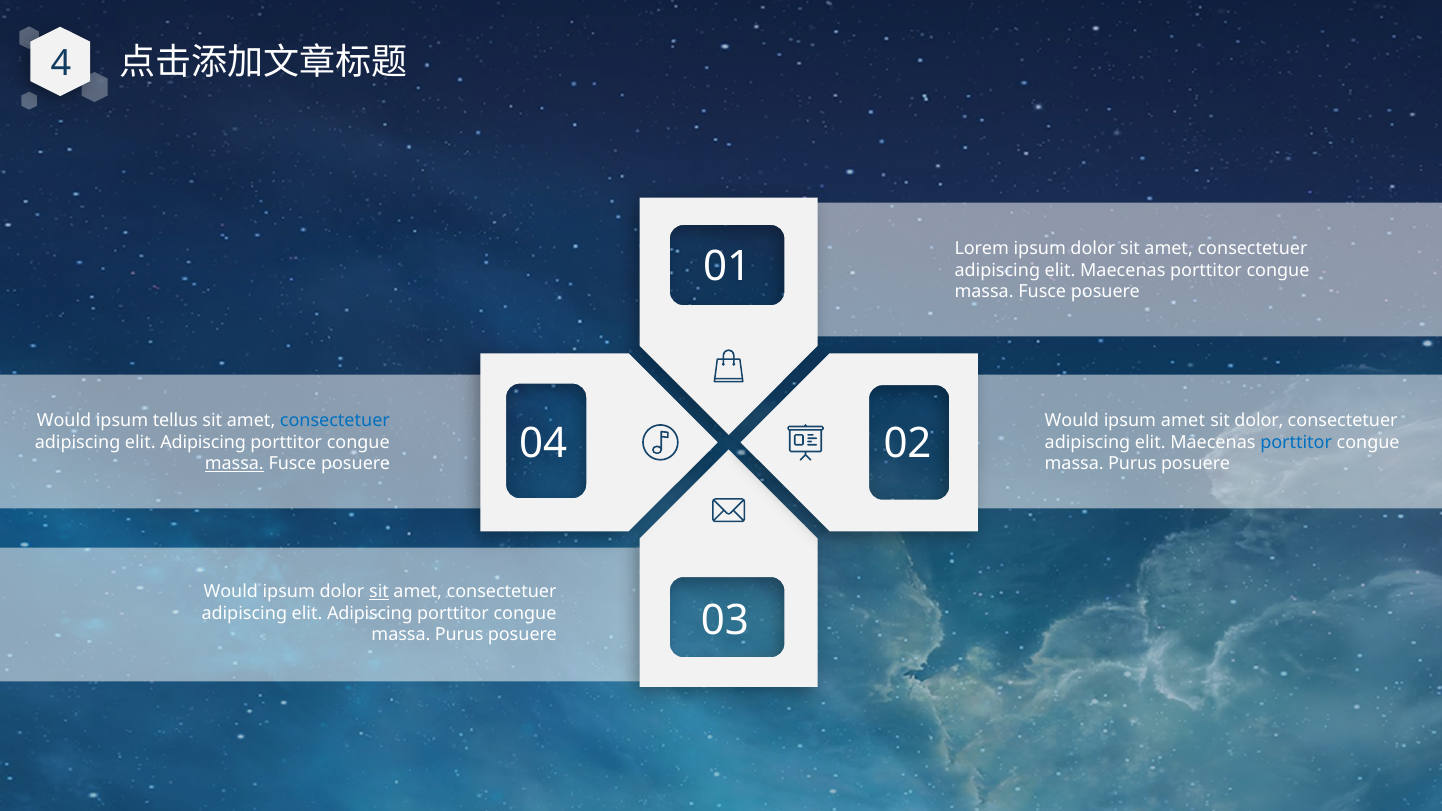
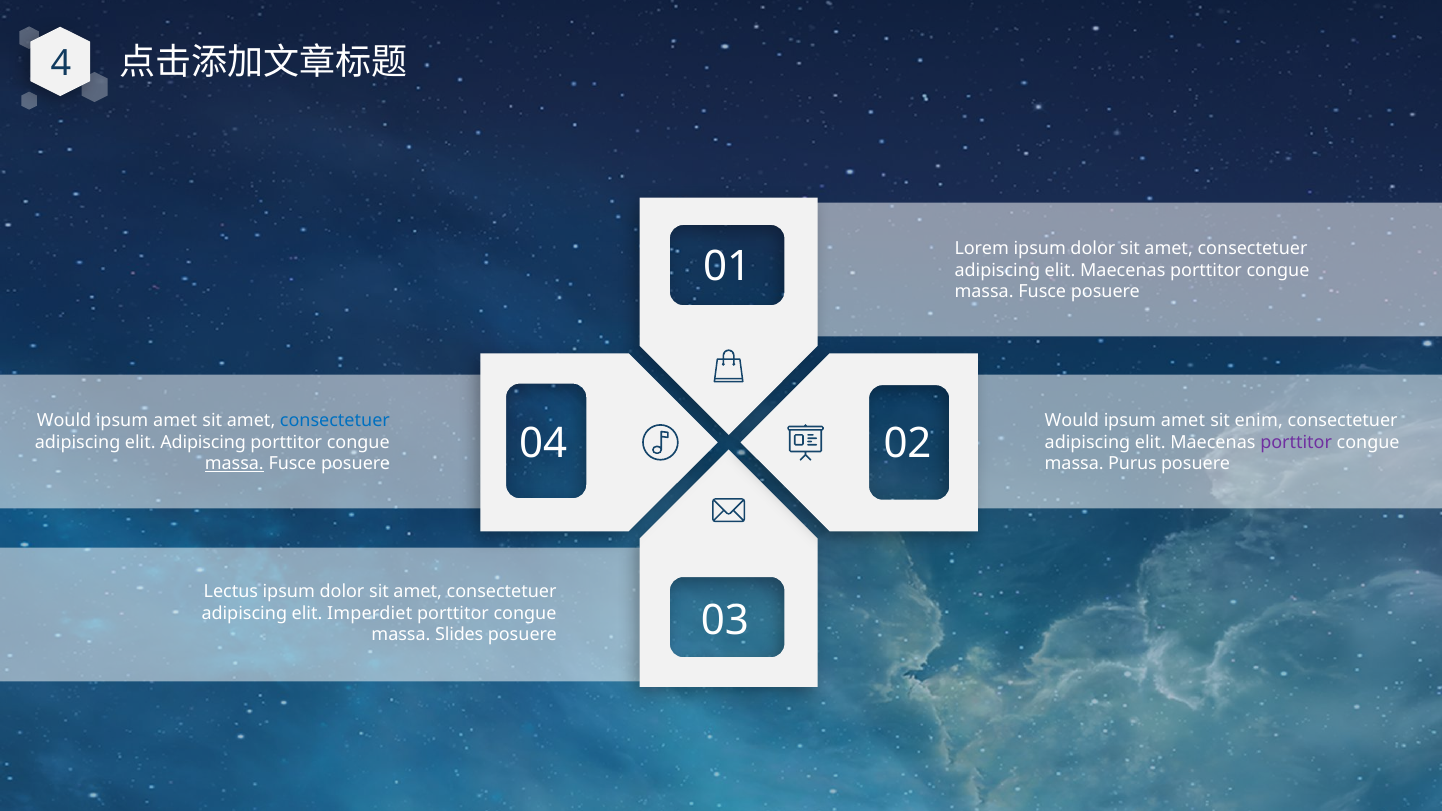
tellus at (175, 421): tellus -> amet
sit dolor: dolor -> enim
porttitor at (1296, 442) colour: blue -> purple
Would at (231, 592): Would -> Lectus
sit at (379, 592) underline: present -> none
Adipiscing at (370, 613): Adipiscing -> Imperdiet
Purus at (459, 635): Purus -> Slides
